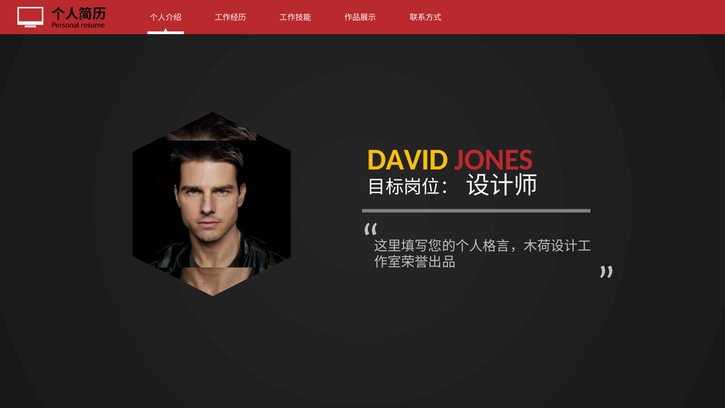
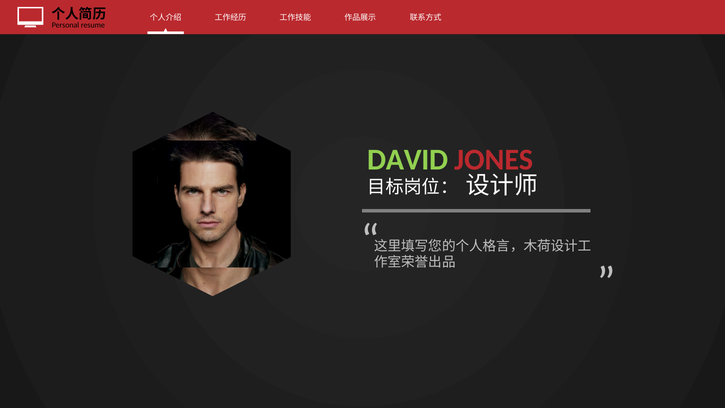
DAVID colour: yellow -> light green
